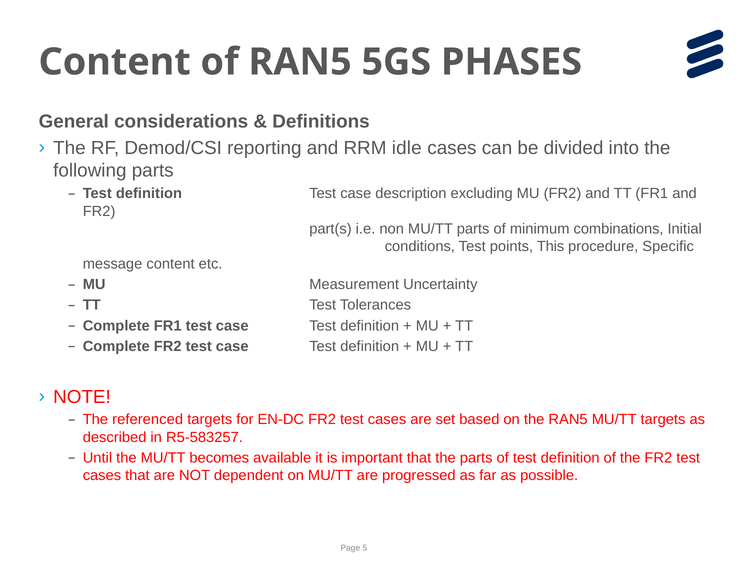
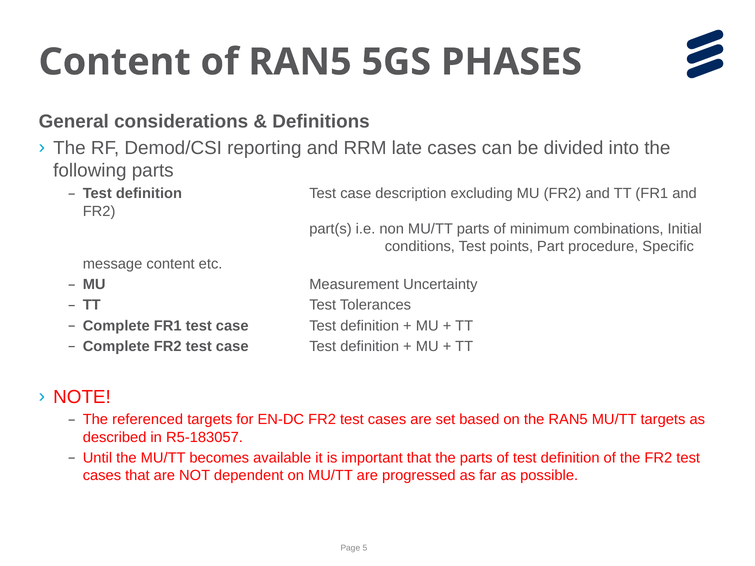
idle: idle -> late
This: This -> Part
R5-583257: R5-583257 -> R5-183057
